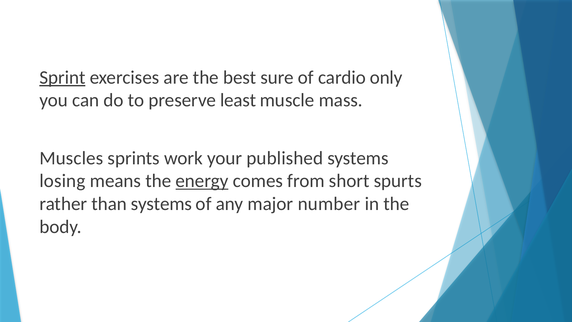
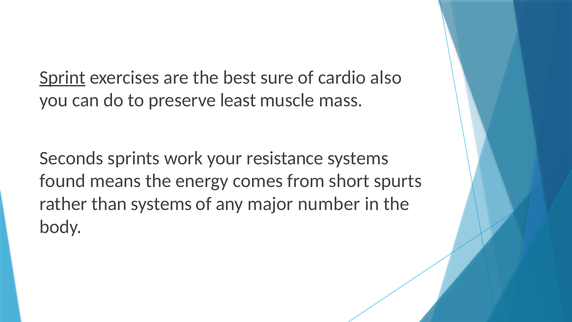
only: only -> also
Muscles: Muscles -> Seconds
published: published -> resistance
losing: losing -> found
energy underline: present -> none
